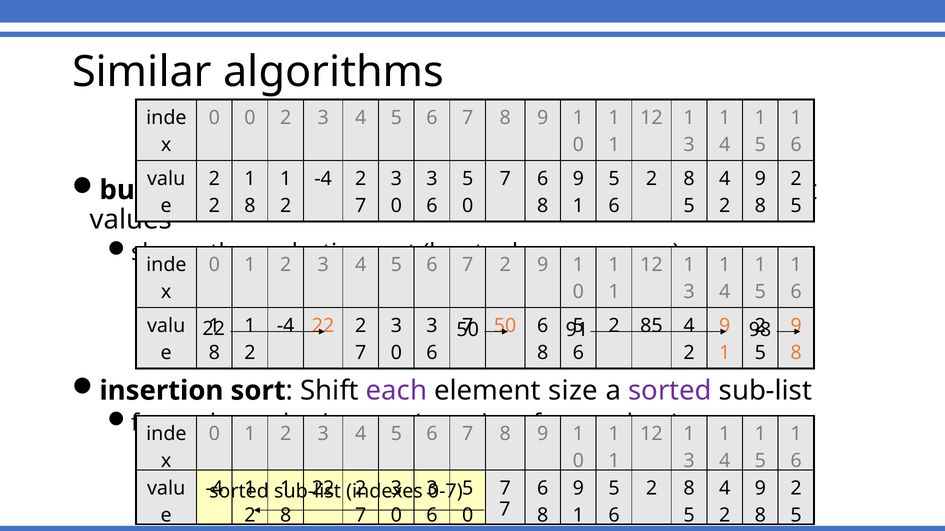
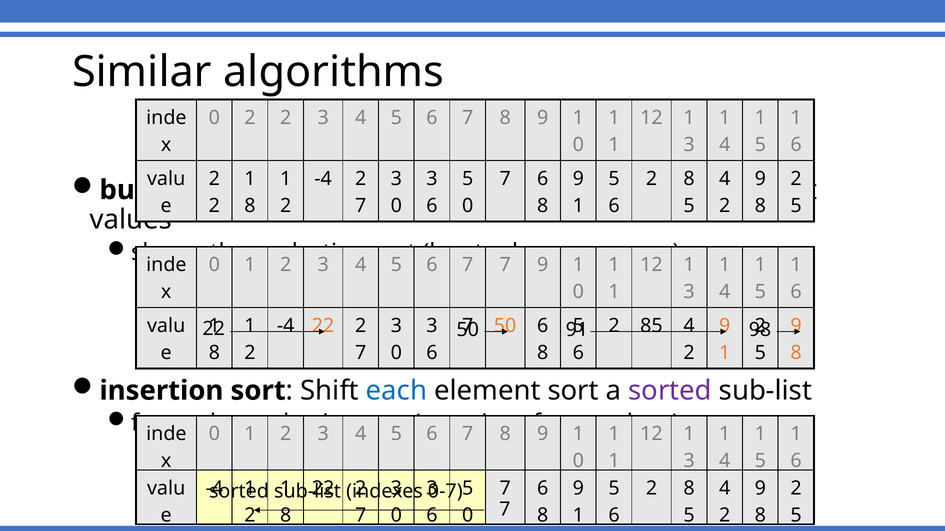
0 0: 0 -> 2
7 2: 2 -> 7
each colour: purple -> blue
element size: size -> sort
